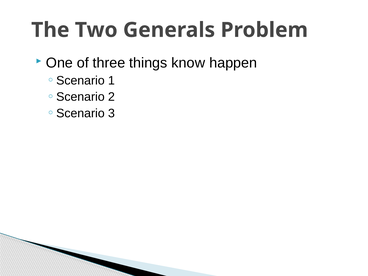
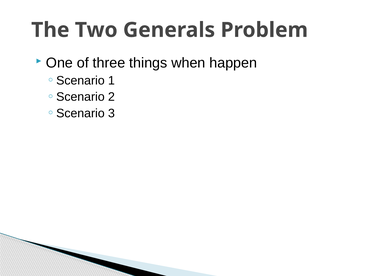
know: know -> when
